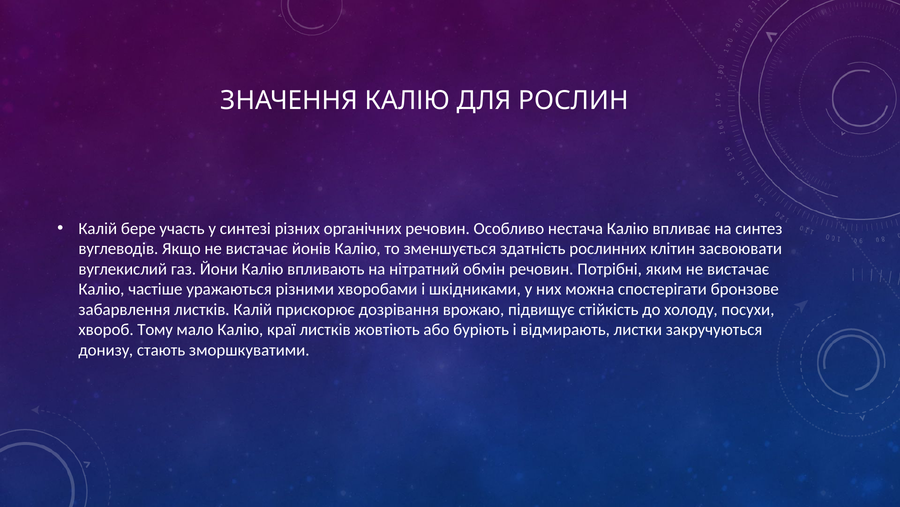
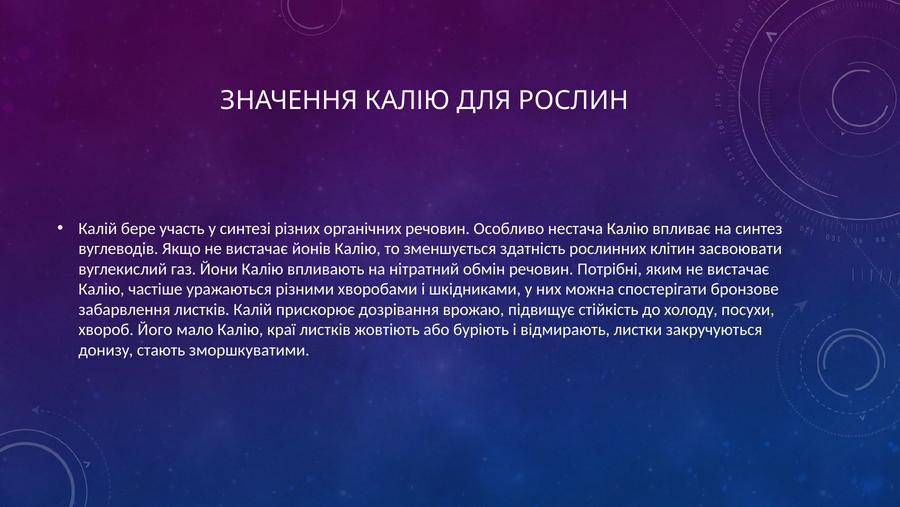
Тому: Тому -> Його
